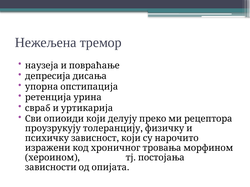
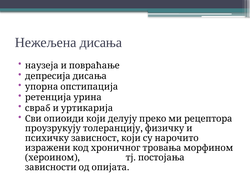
тремор: тремор -> дисања
